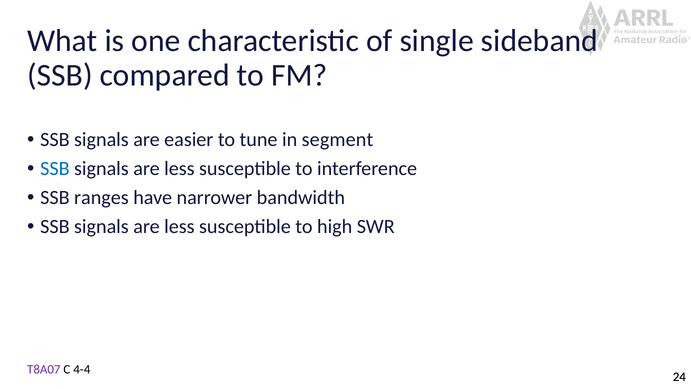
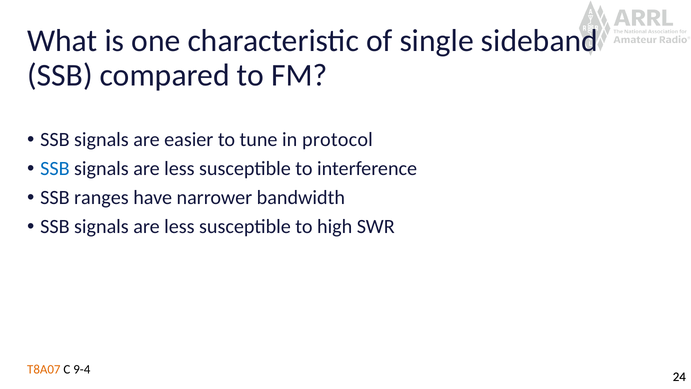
segment: segment -> protocol
T8A07 colour: purple -> orange
4-4: 4-4 -> 9-4
